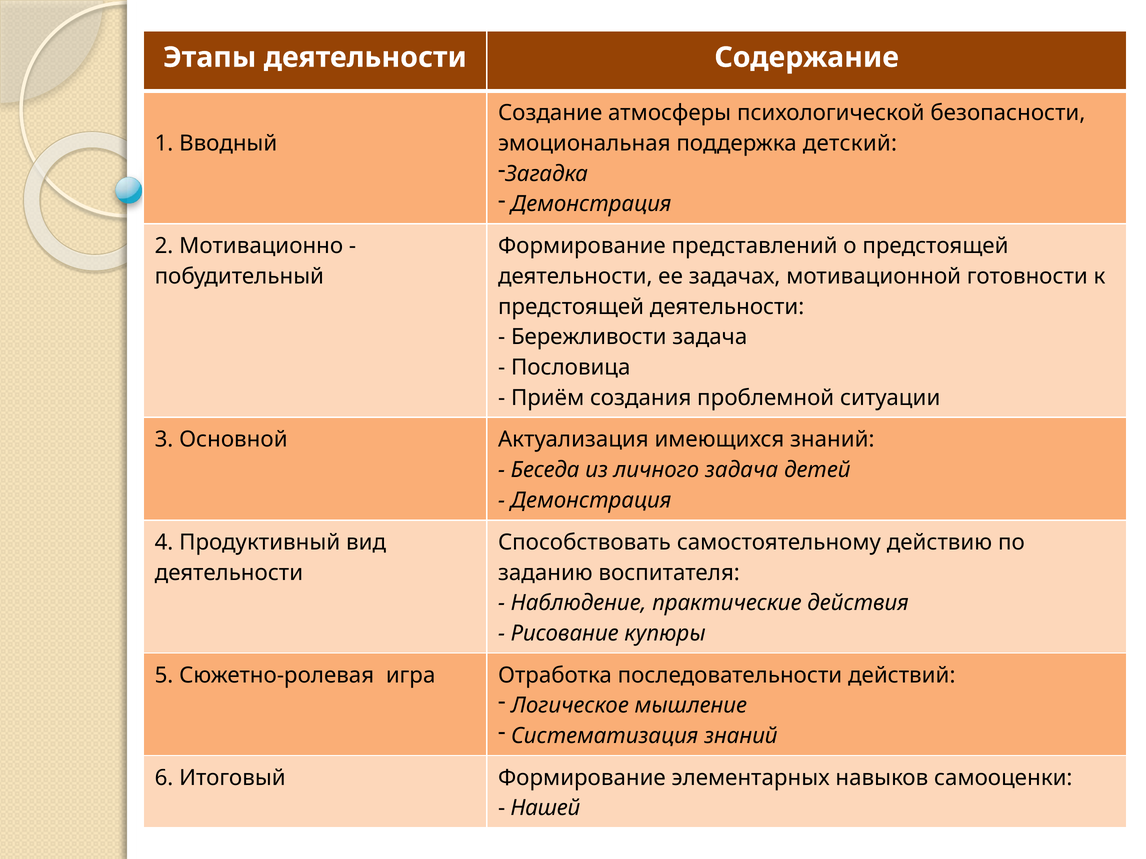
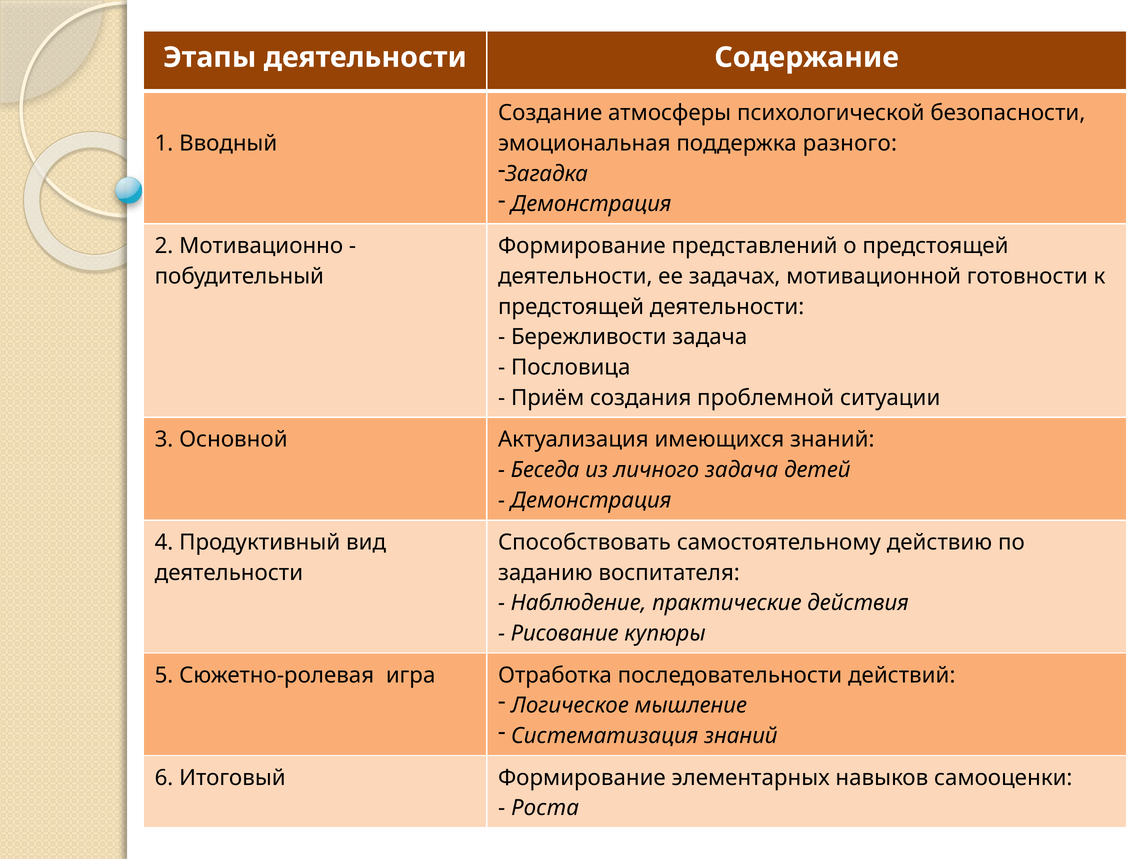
детский: детский -> разного
Нашей: Нашей -> Роста
